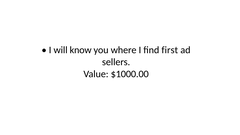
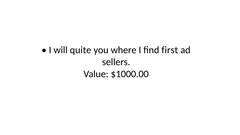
know: know -> quite
